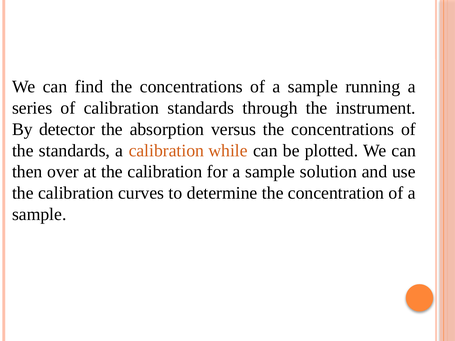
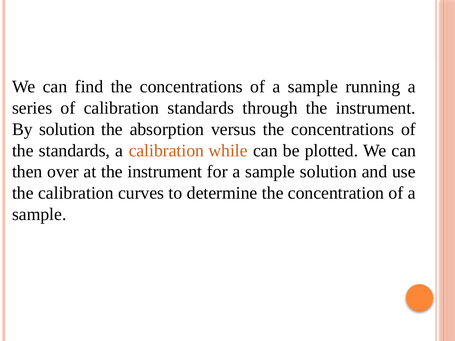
By detector: detector -> solution
at the calibration: calibration -> instrument
